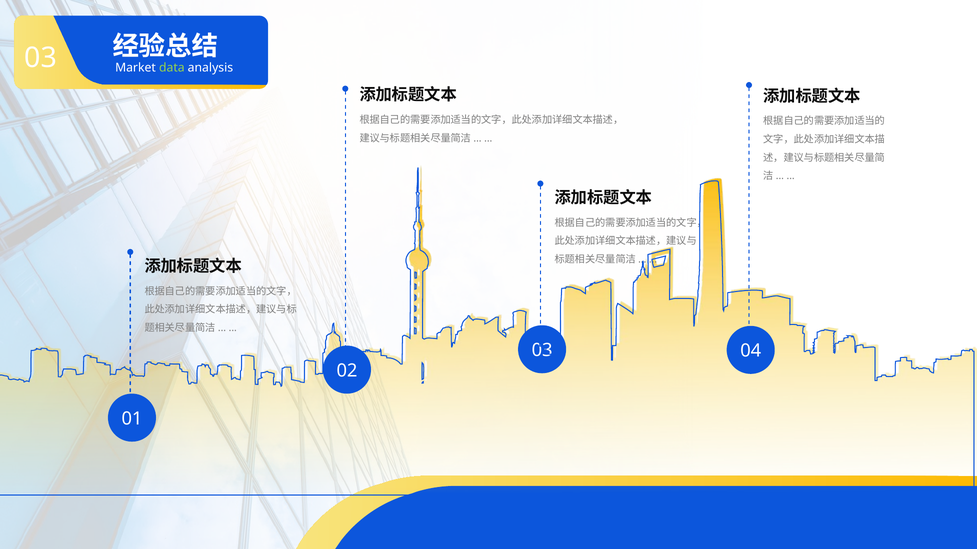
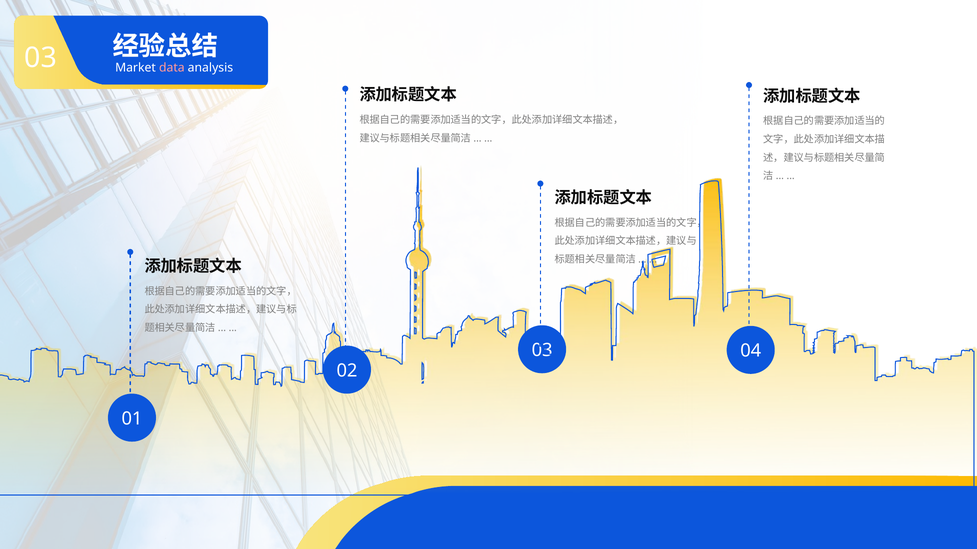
data colour: light green -> pink
